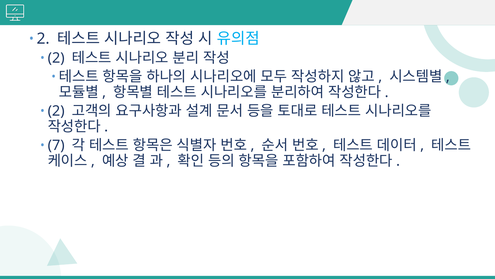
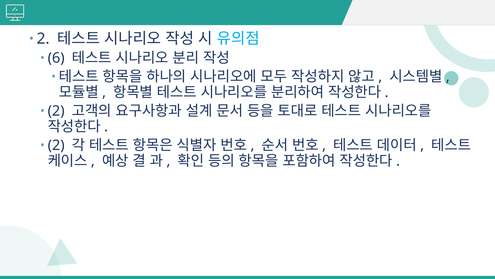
2 at (56, 58): 2 -> 6
7 at (56, 145): 7 -> 2
